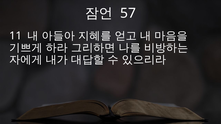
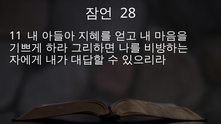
57: 57 -> 28
